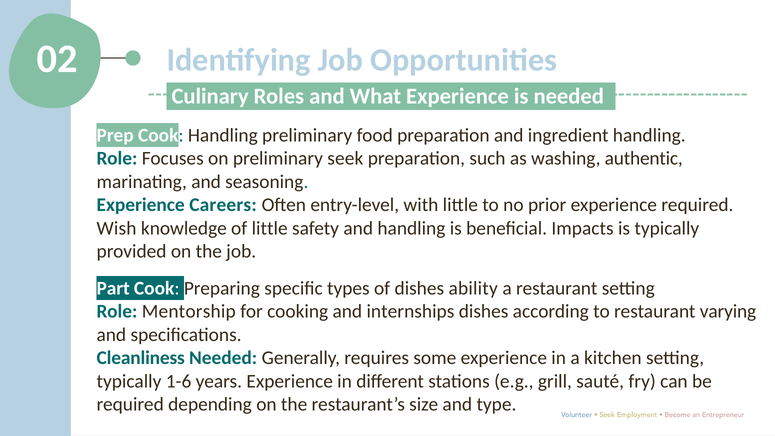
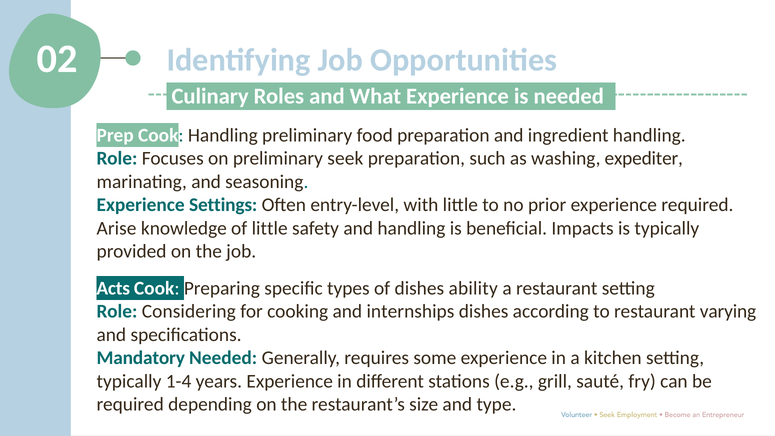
authentic: authentic -> expediter
Careers: Careers -> Settings
Wish: Wish -> Arise
Part: Part -> Acts
Mentorship: Mentorship -> Considering
Cleanliness: Cleanliness -> Mandatory
1-6: 1-6 -> 1-4
